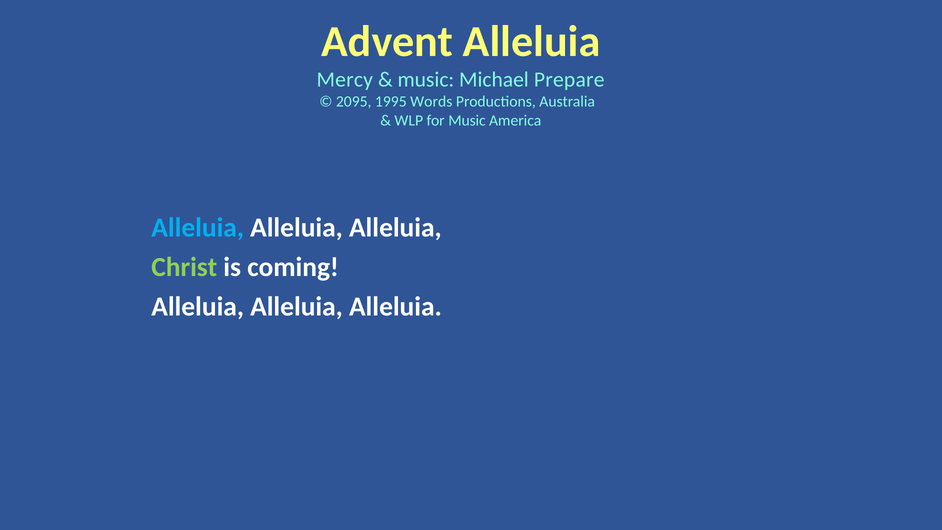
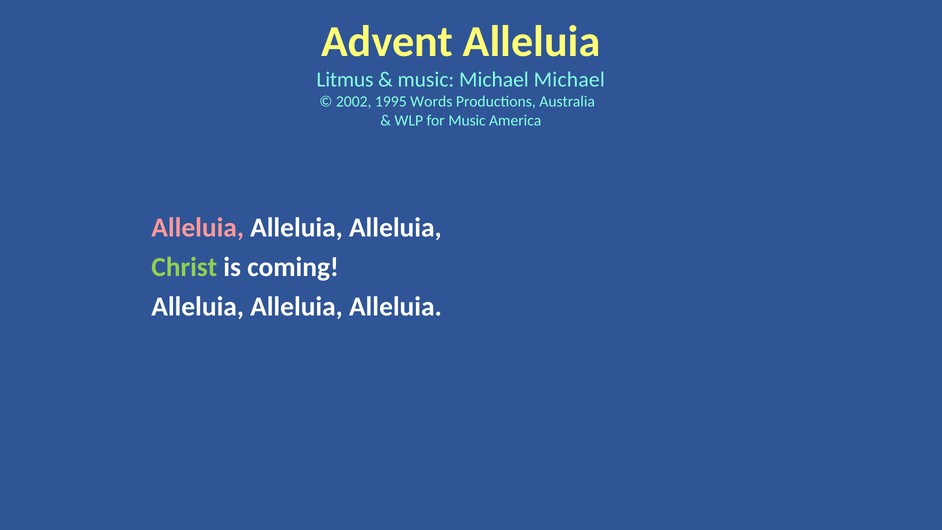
Mercy: Mercy -> Litmus
Michael Prepare: Prepare -> Michael
2095: 2095 -> 2002
Alleluia at (198, 228) colour: light blue -> pink
